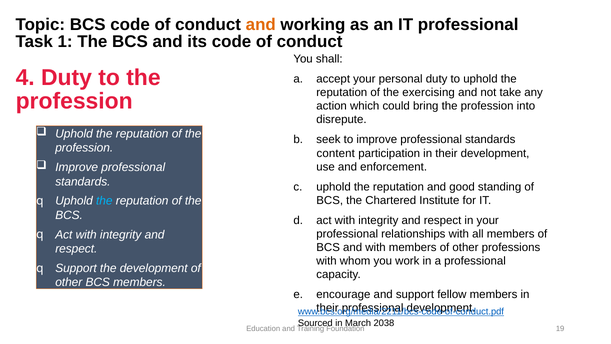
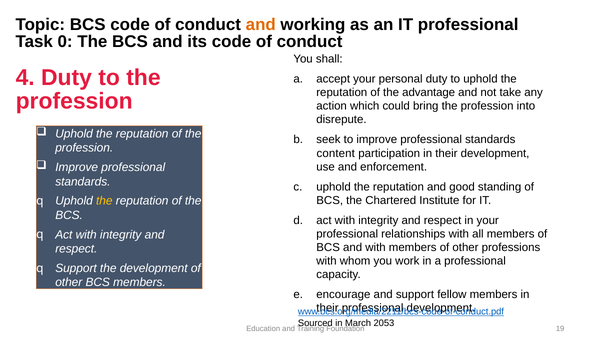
1: 1 -> 0
exercising: exercising -> advantage
the at (104, 201) colour: light blue -> yellow
2038: 2038 -> 2053
